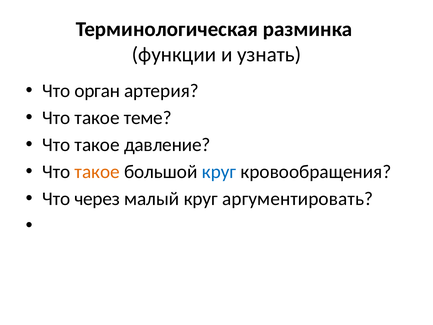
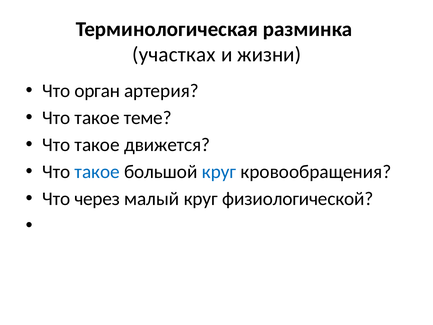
функции: функции -> участках
узнать: узнать -> жизни
давление: давление -> движется
такое at (97, 172) colour: orange -> blue
аргументировать: аргументировать -> физиологической
